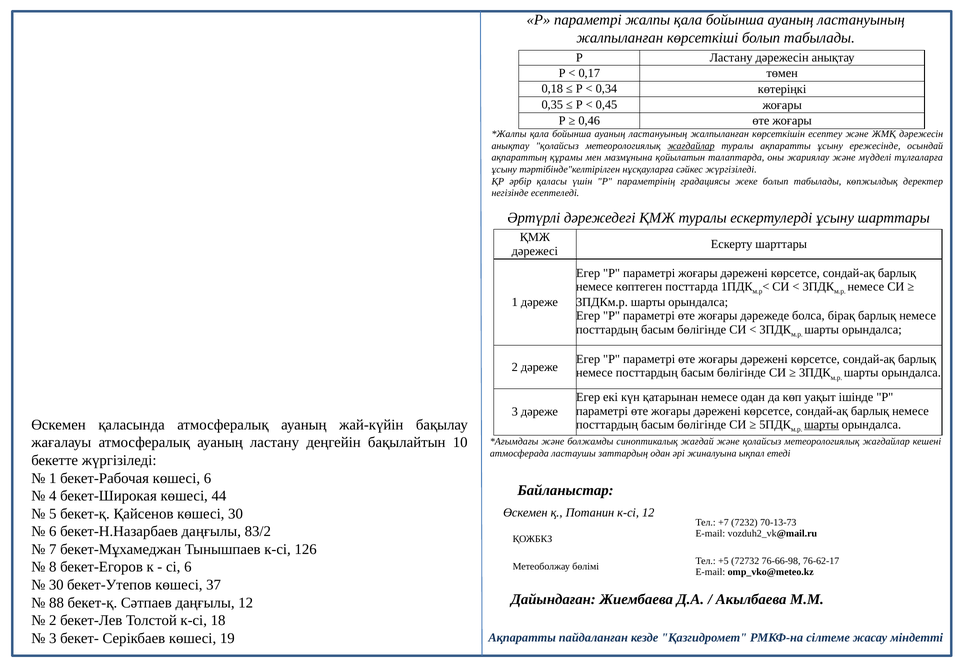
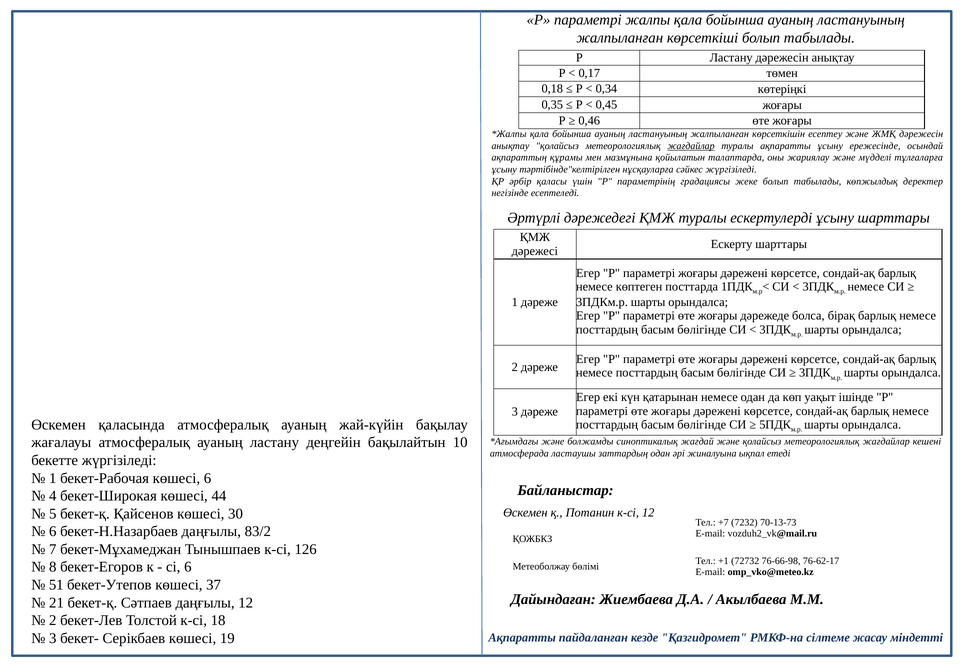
шарты at (822, 425) underline: present -> none
+5: +5 -> +1
30 at (56, 585): 30 -> 51
88: 88 -> 21
